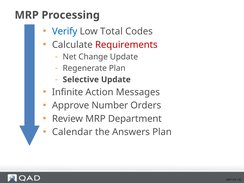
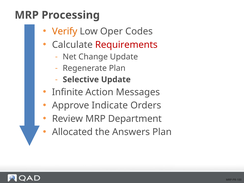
Verify colour: blue -> orange
Total: Total -> Oper
Number: Number -> Indicate
Calendar: Calendar -> Allocated
